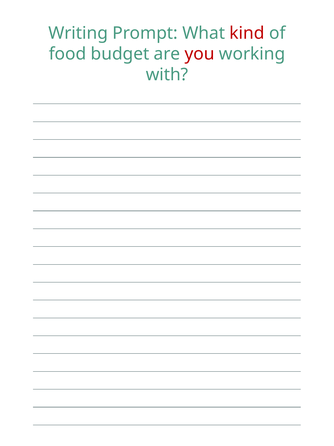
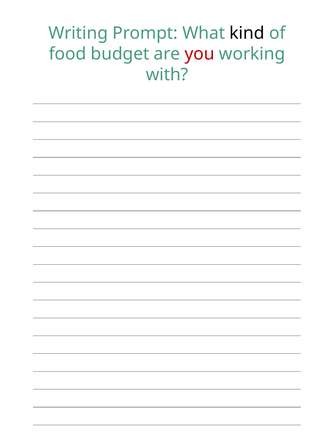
kind colour: red -> black
